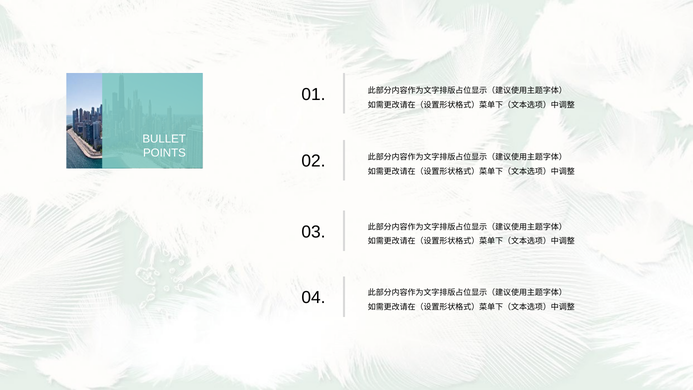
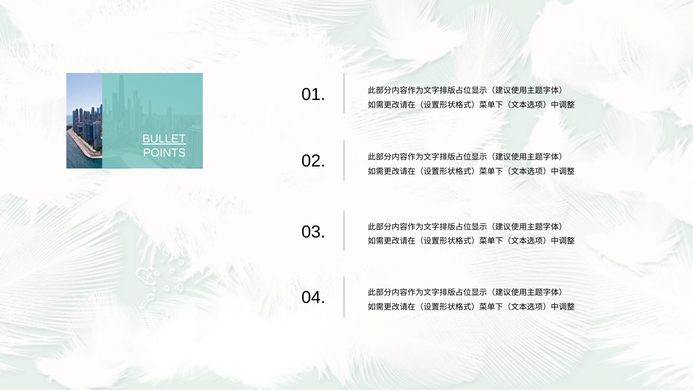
BULLET underline: none -> present
